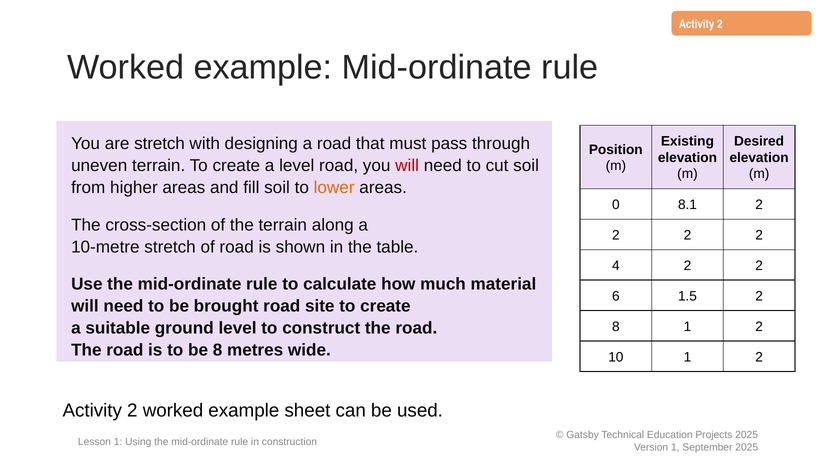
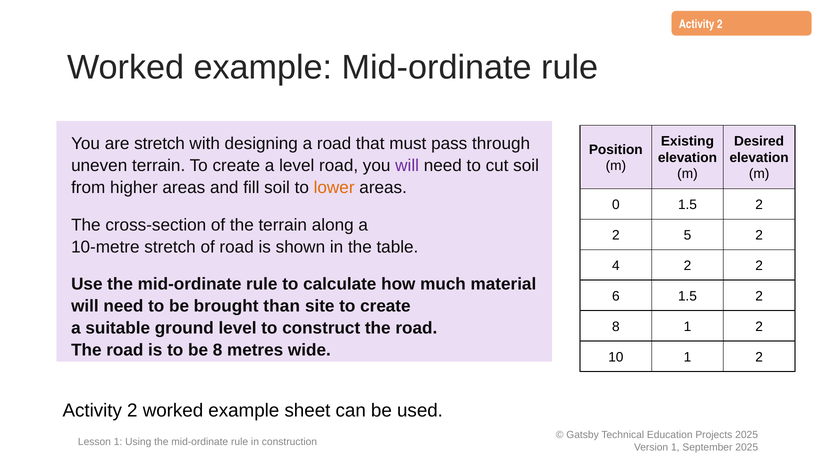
will at (407, 165) colour: red -> purple
0 8.1: 8.1 -> 1.5
2 at (688, 235): 2 -> 5
brought road: road -> than
